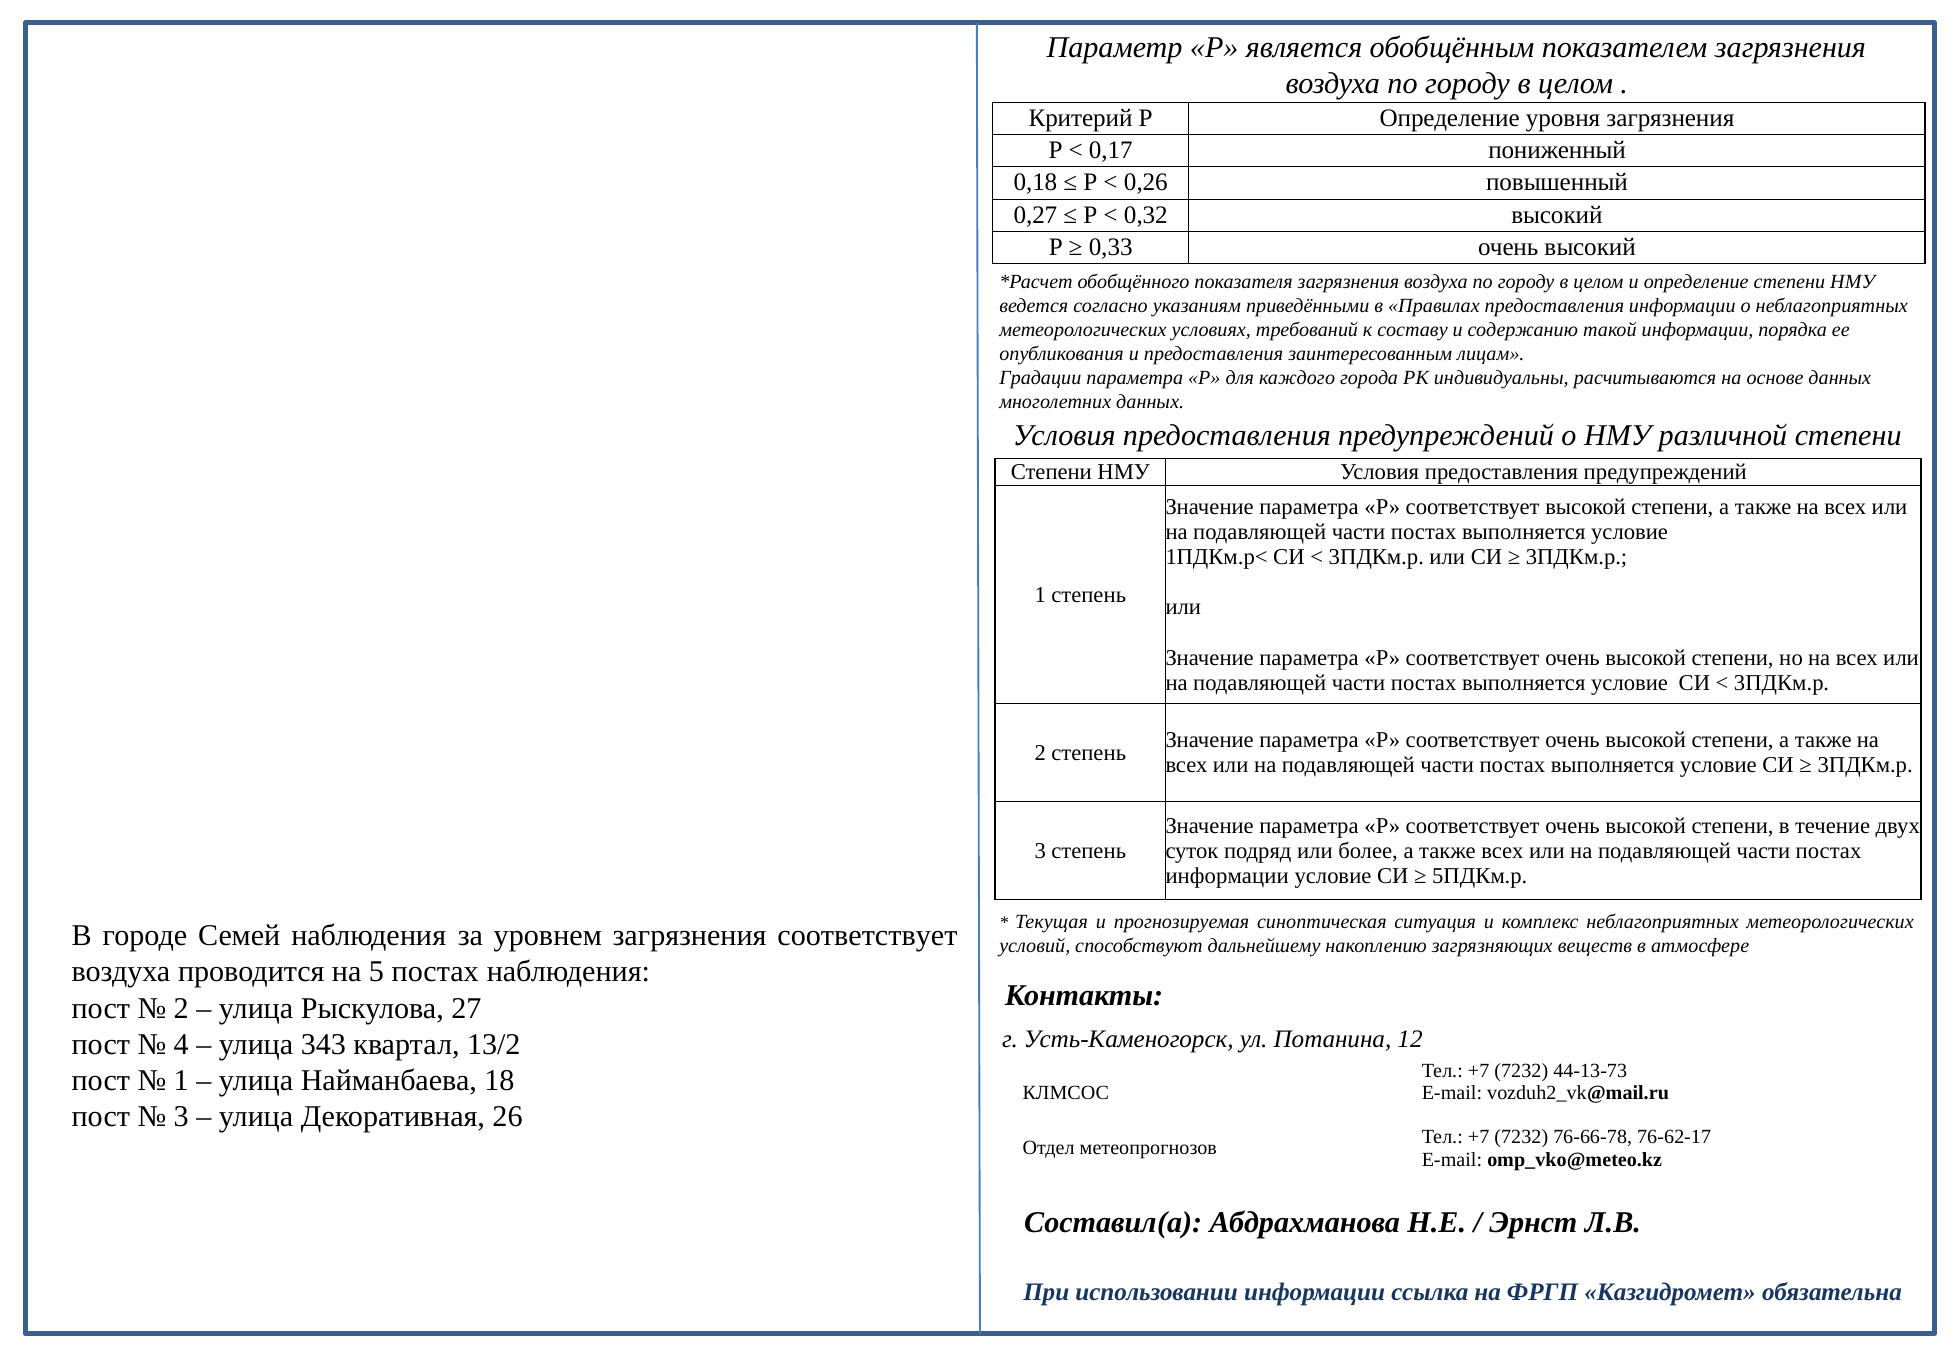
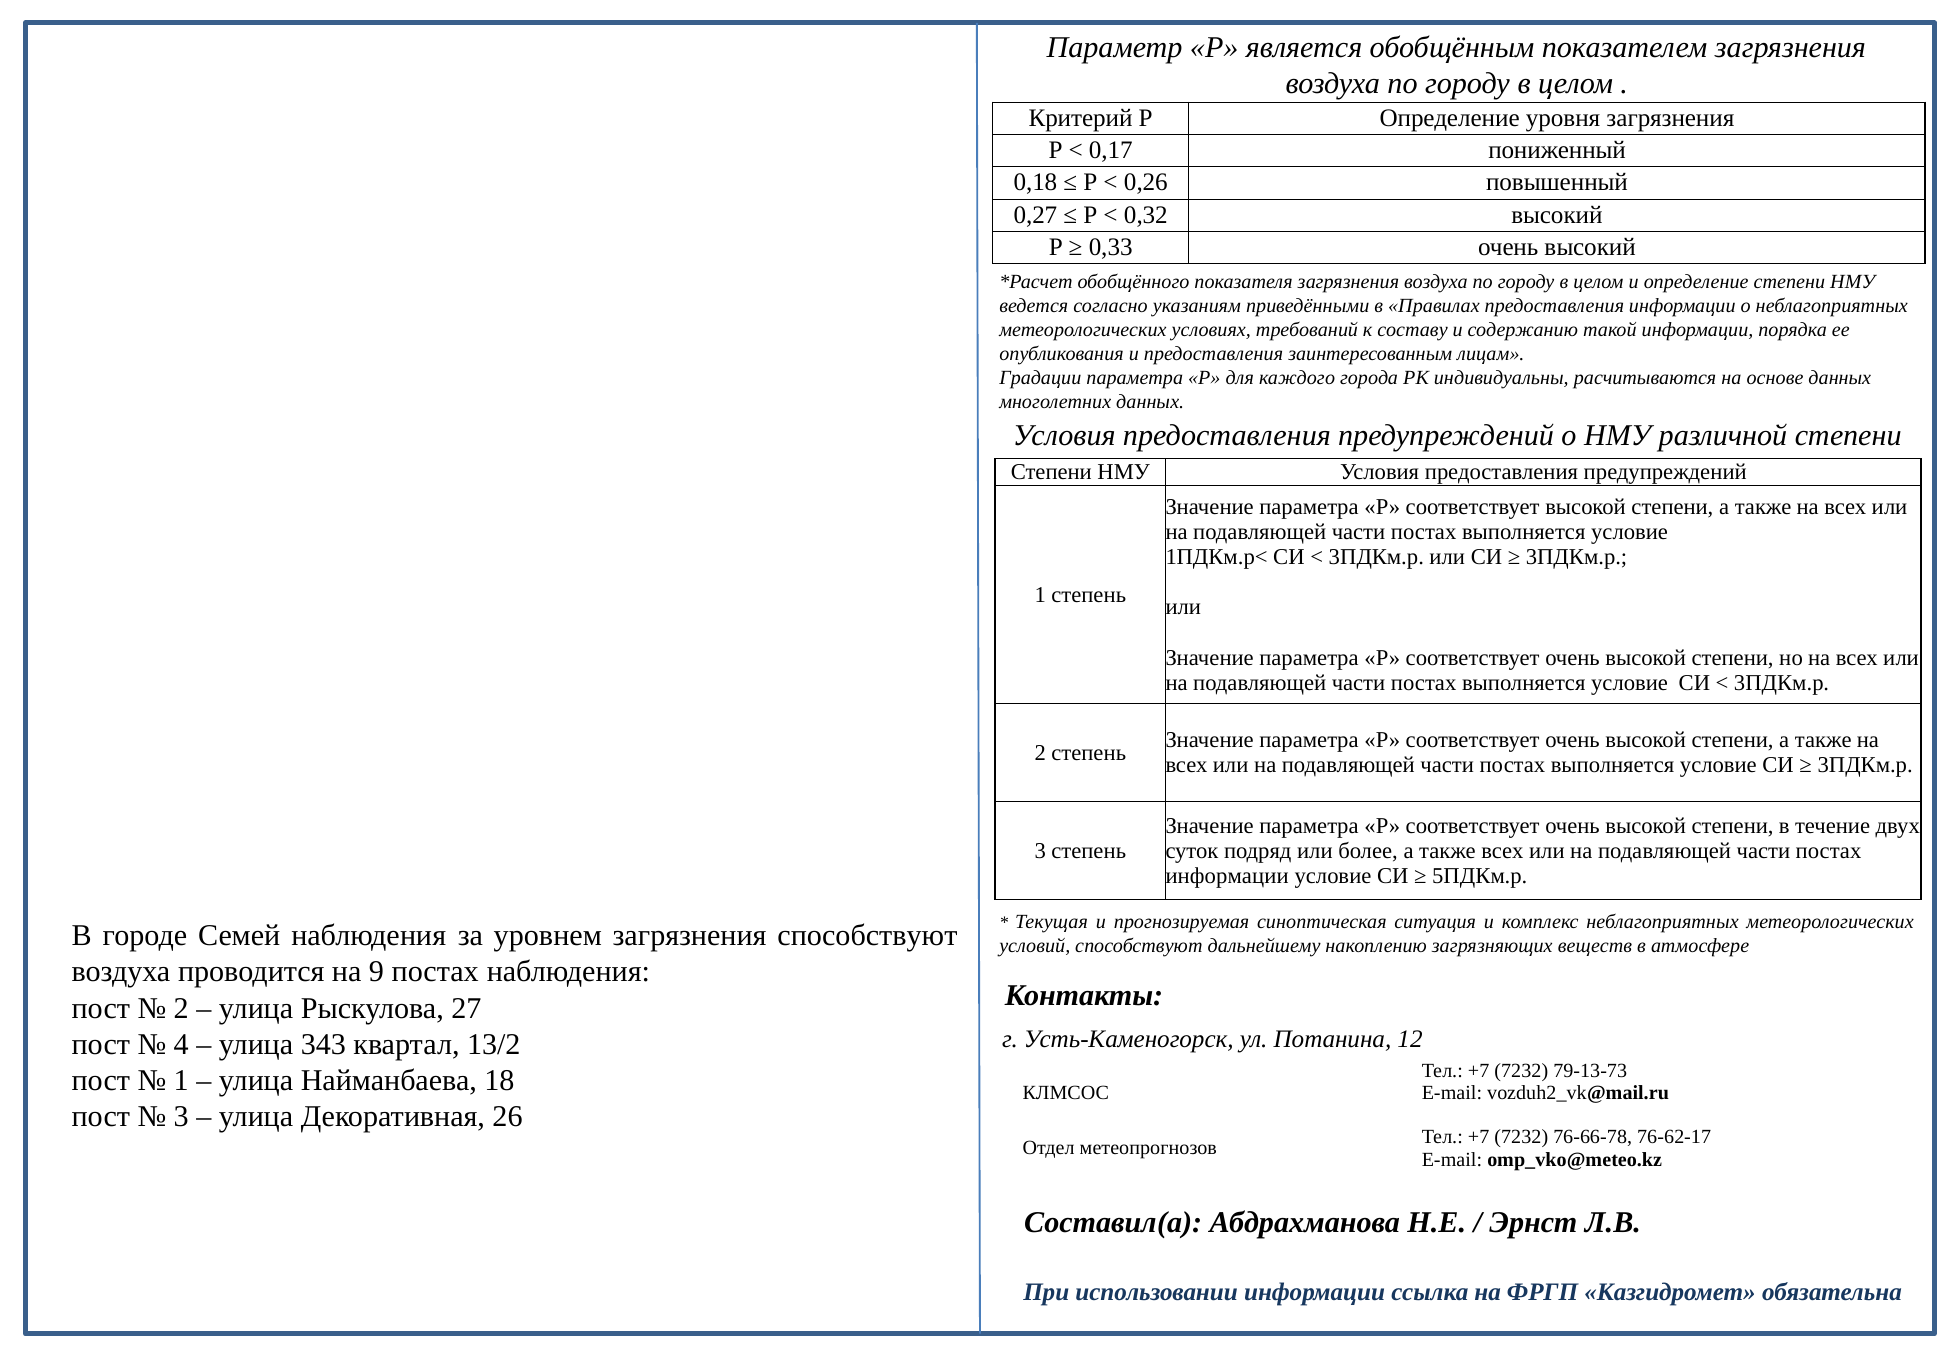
загрязнения соответствует: соответствует -> способствуют
5: 5 -> 9
44-13-73: 44-13-73 -> 79-13-73
